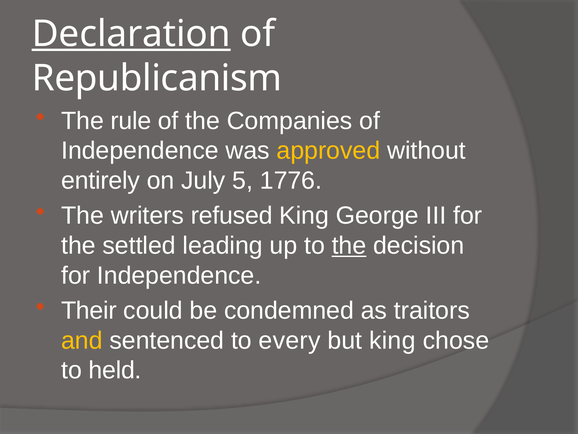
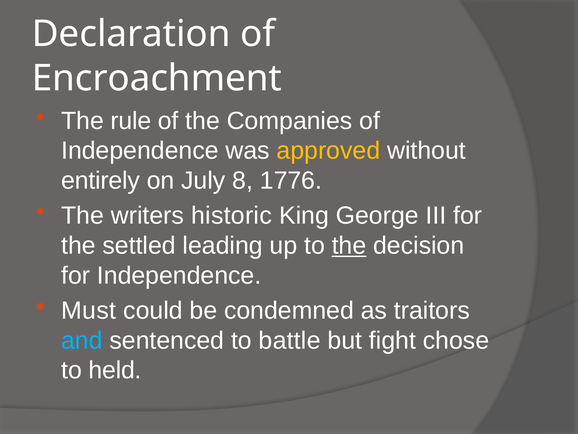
Declaration underline: present -> none
Republicanism: Republicanism -> Encroachment
5: 5 -> 8
refused: refused -> historic
Their: Their -> Must
and colour: yellow -> light blue
every: every -> battle
but king: king -> fight
